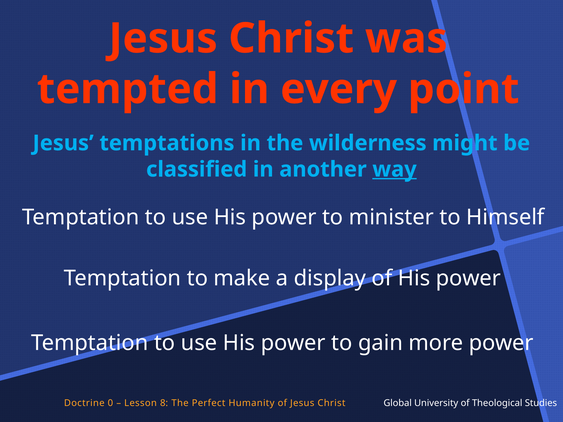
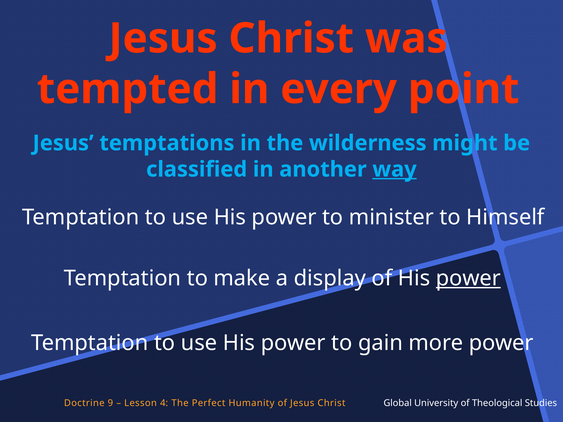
power at (468, 278) underline: none -> present
0: 0 -> 9
8: 8 -> 4
